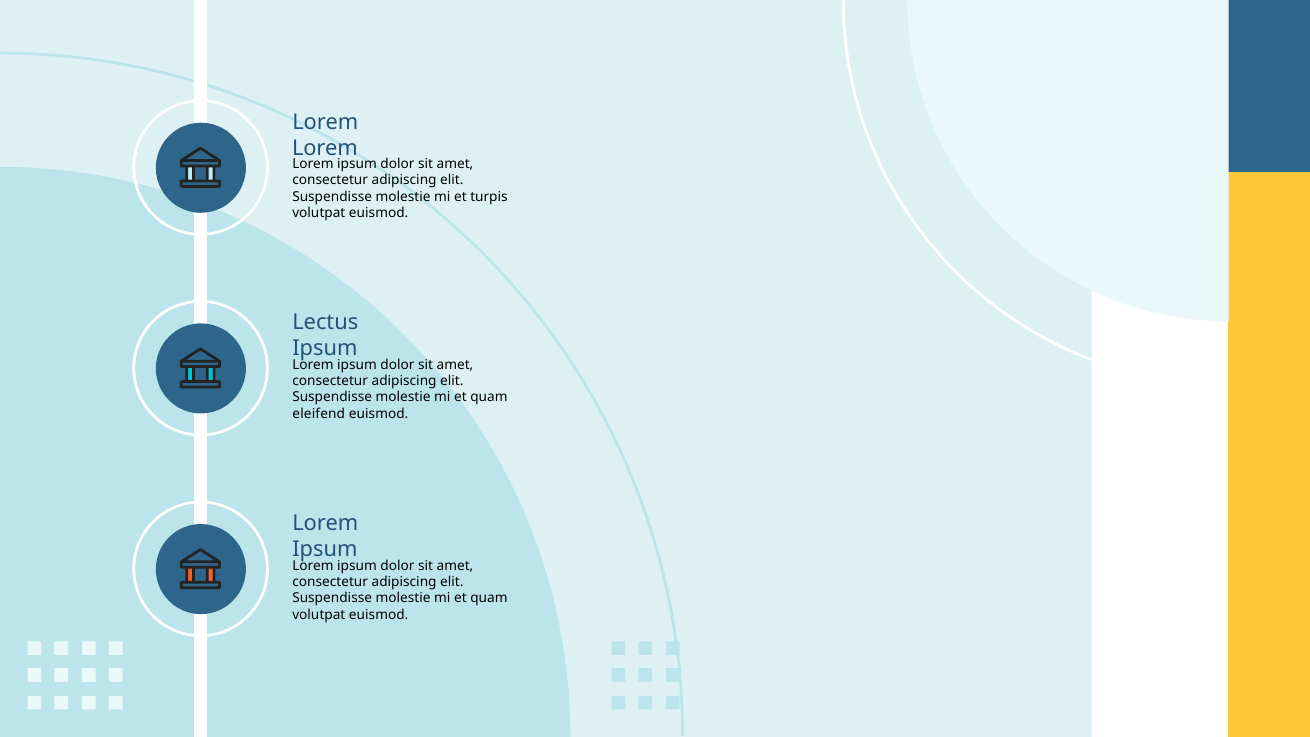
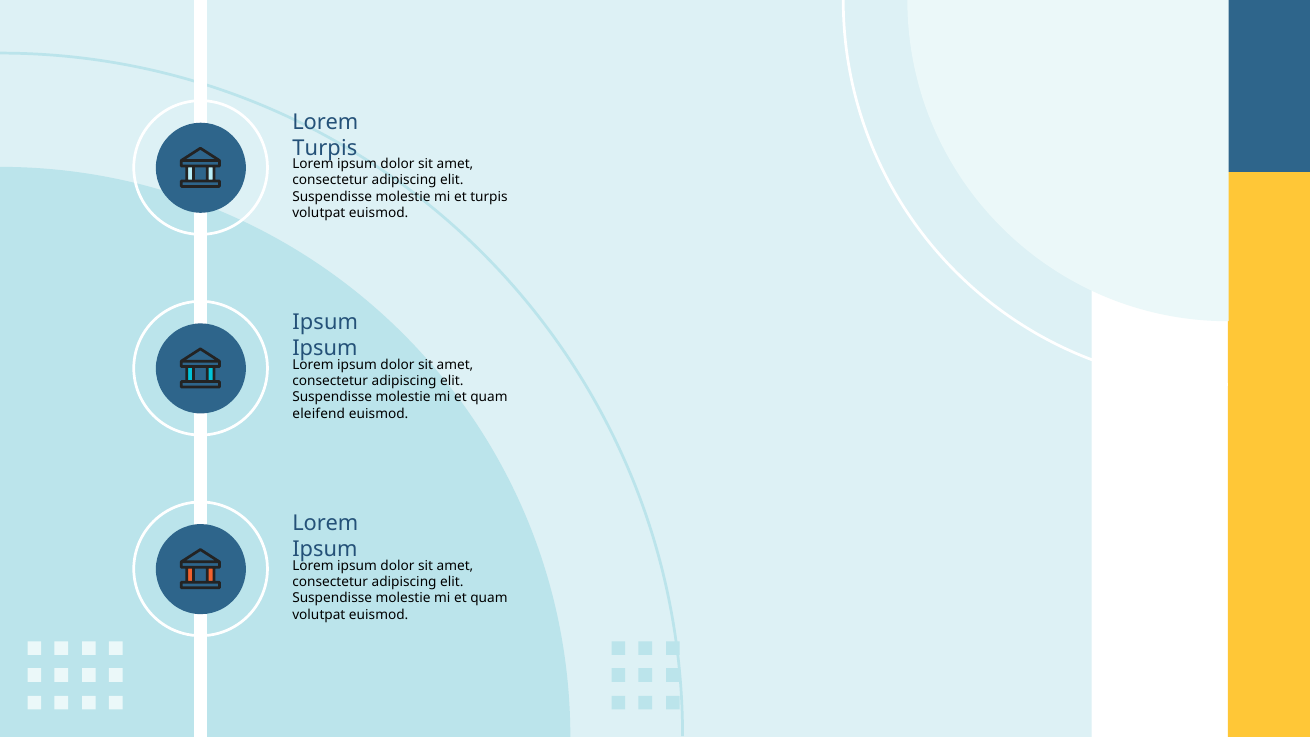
Lorem at (325, 148): Lorem -> Turpis
Lectus at (325, 323): Lectus -> Ipsum
